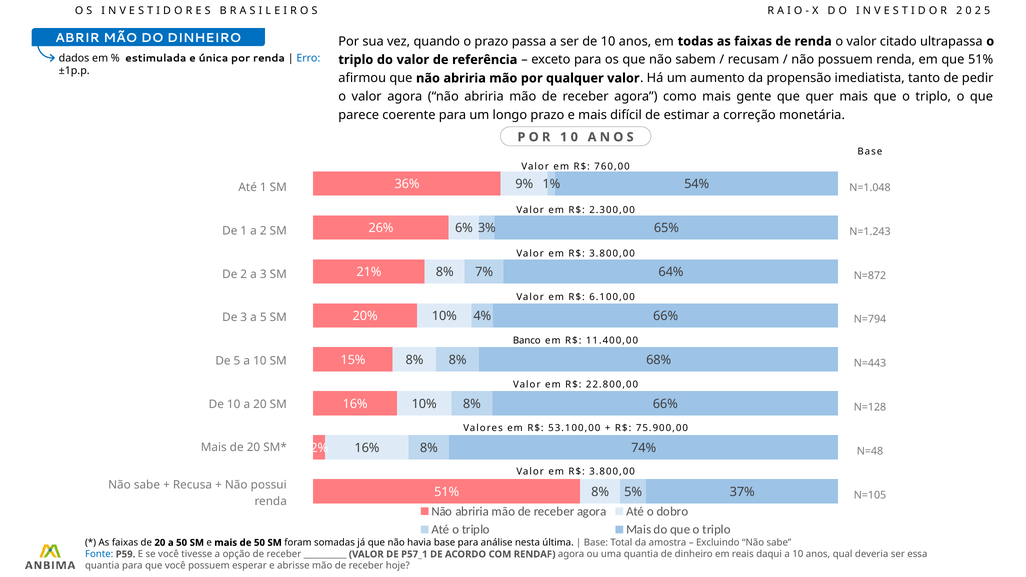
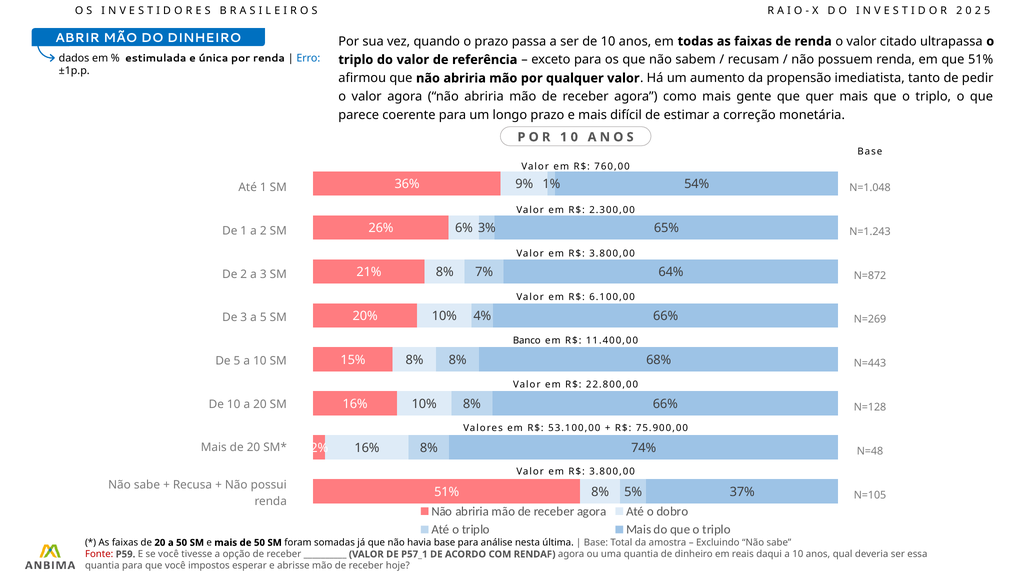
N=794: N=794 -> N=269
Fonte colour: blue -> red
você possuem: possuem -> impostos
